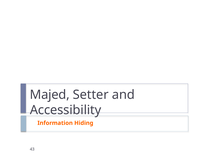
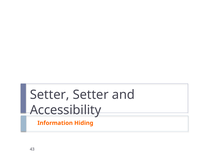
Majed at (50, 95): Majed -> Setter
